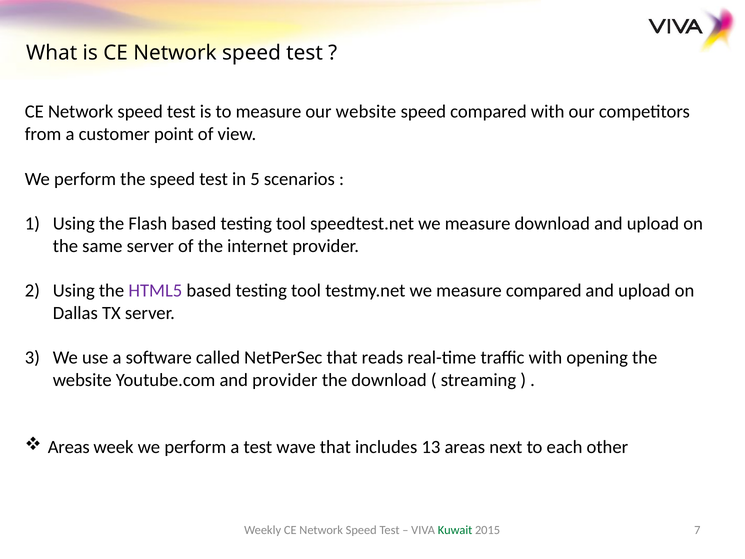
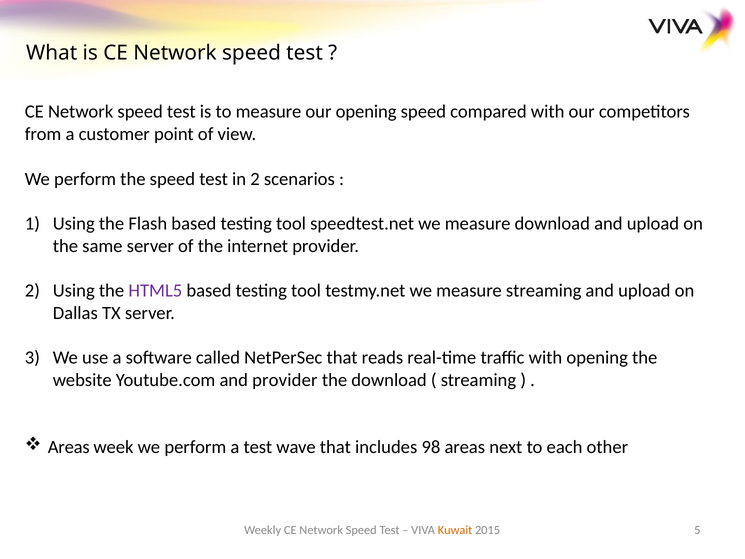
our website: website -> opening
in 5: 5 -> 2
measure compared: compared -> streaming
13: 13 -> 98
Kuwait colour: green -> orange
7: 7 -> 5
